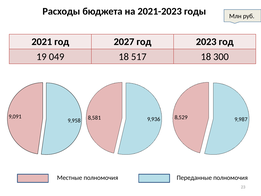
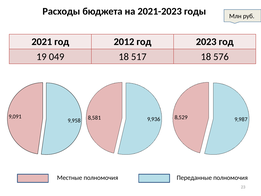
2027: 2027 -> 2012
300: 300 -> 576
